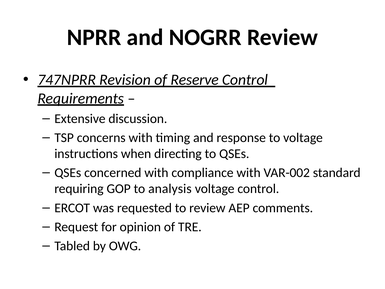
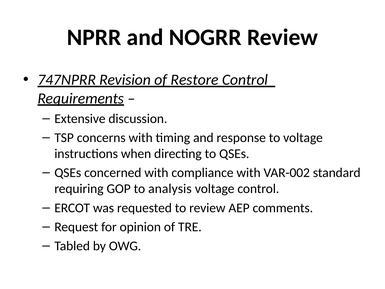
Reserve: Reserve -> Restore
